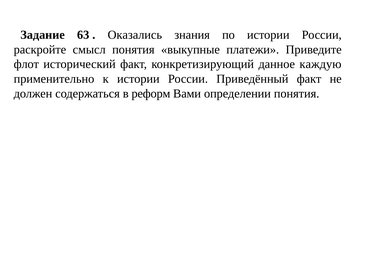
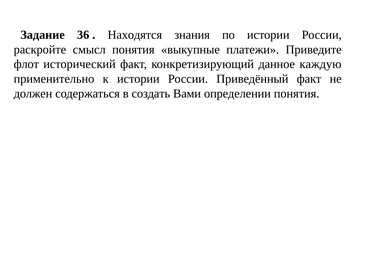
63: 63 -> 36
Оказались: Оказались -> Находятся
реформ: реформ -> создать
